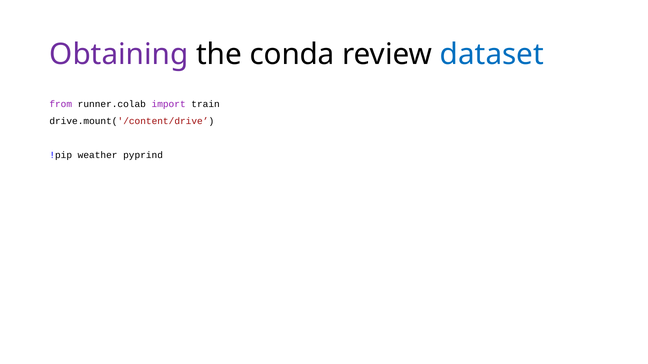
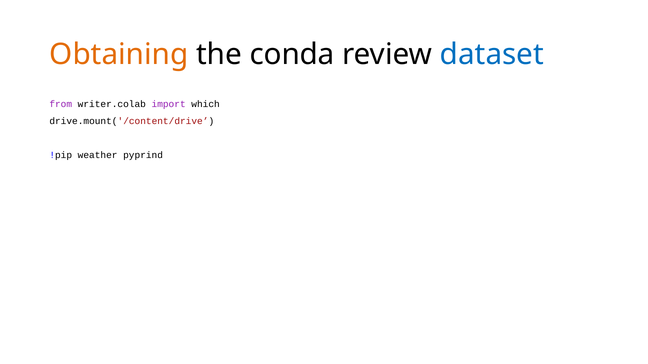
Obtaining colour: purple -> orange
runner.colab: runner.colab -> writer.colab
train: train -> which
